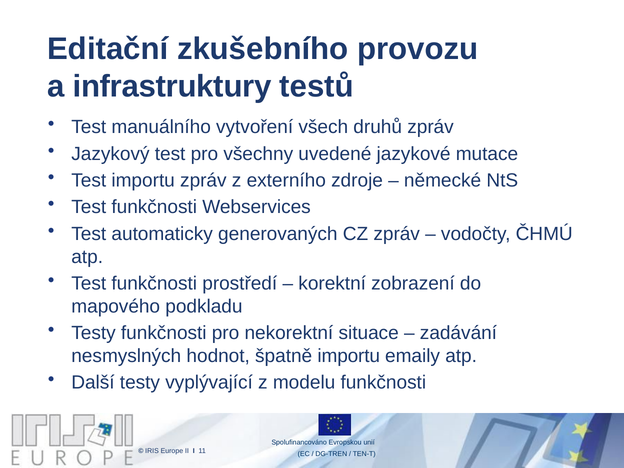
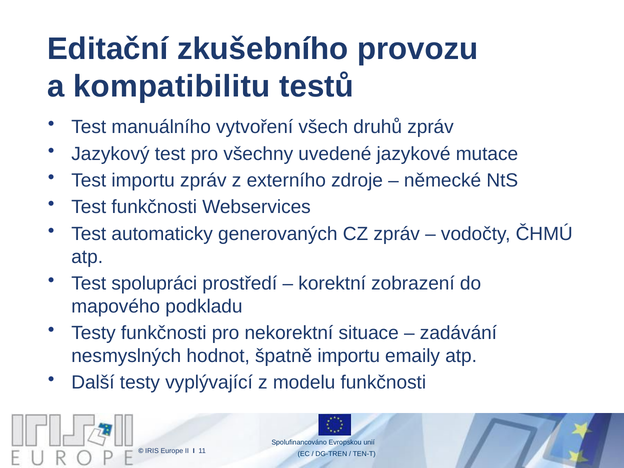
infrastruktury: infrastruktury -> kompatibilitu
funkčnosti at (154, 283): funkčnosti -> spolupráci
